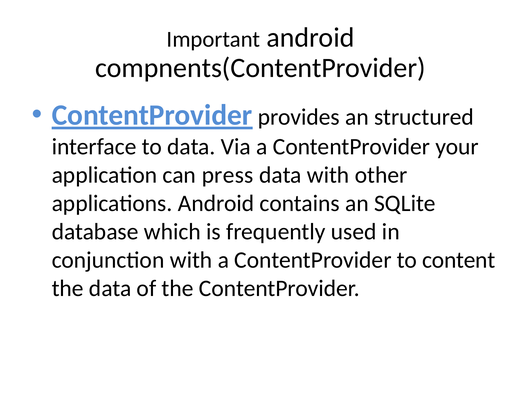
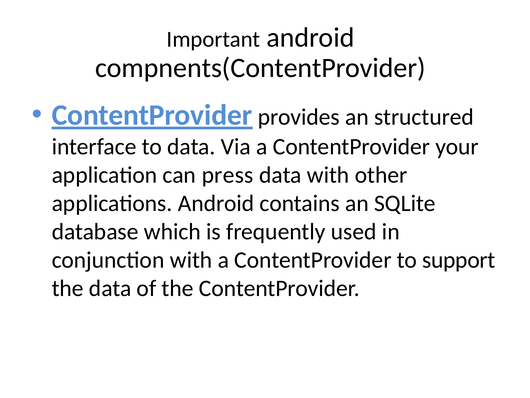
content: content -> support
